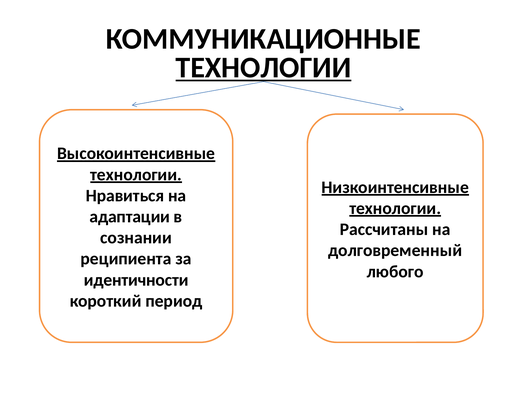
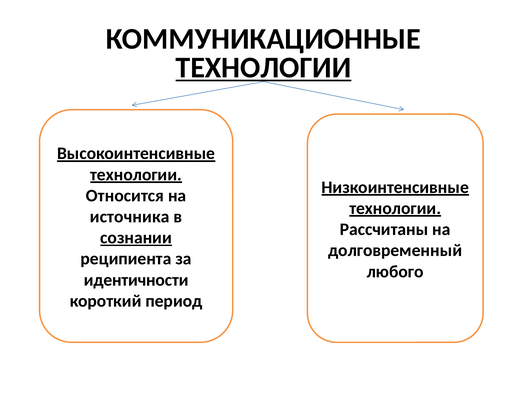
Нравиться: Нравиться -> Относится
адаптации: адаптации -> источника
сознании underline: none -> present
